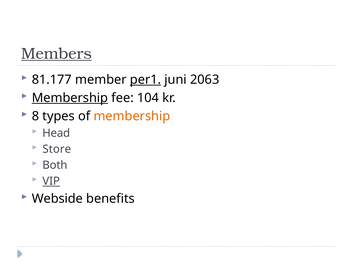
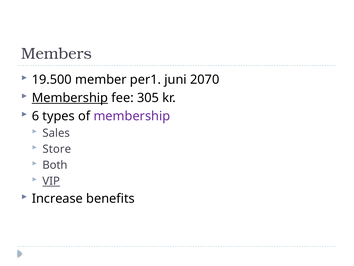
Members underline: present -> none
81.177: 81.177 -> 19.500
per1 underline: present -> none
2063: 2063 -> 2070
104: 104 -> 305
8: 8 -> 6
membership at (132, 116) colour: orange -> purple
Head: Head -> Sales
Webside: Webside -> Increase
